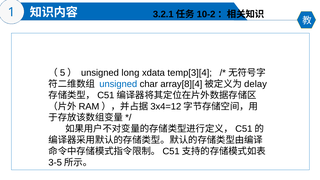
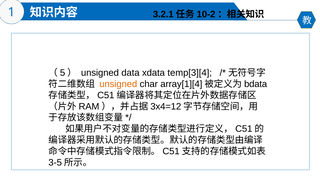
long: long -> data
unsigned at (118, 84) colour: blue -> orange
array[8][4: array[8][4 -> array[1][4
delay: delay -> bdata
